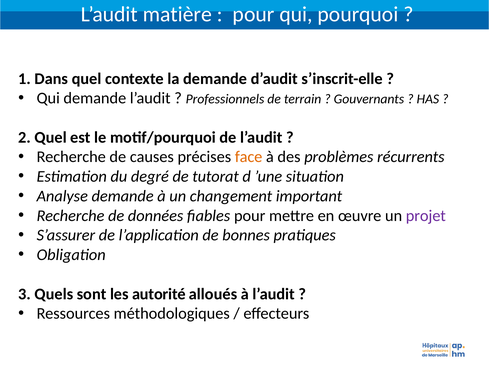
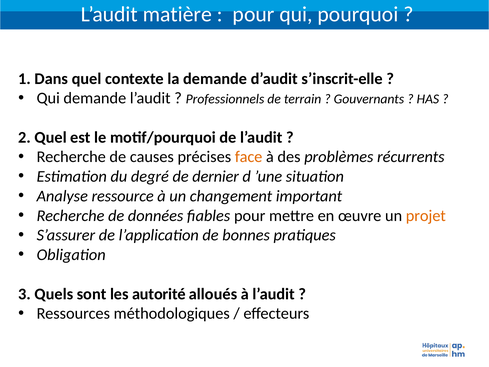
tutorat: tutorat -> dernier
Analyse demande: demande -> ressource
projet colour: purple -> orange
